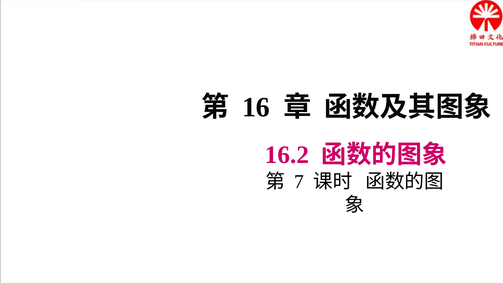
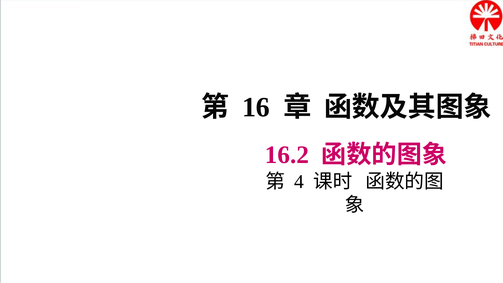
7: 7 -> 4
